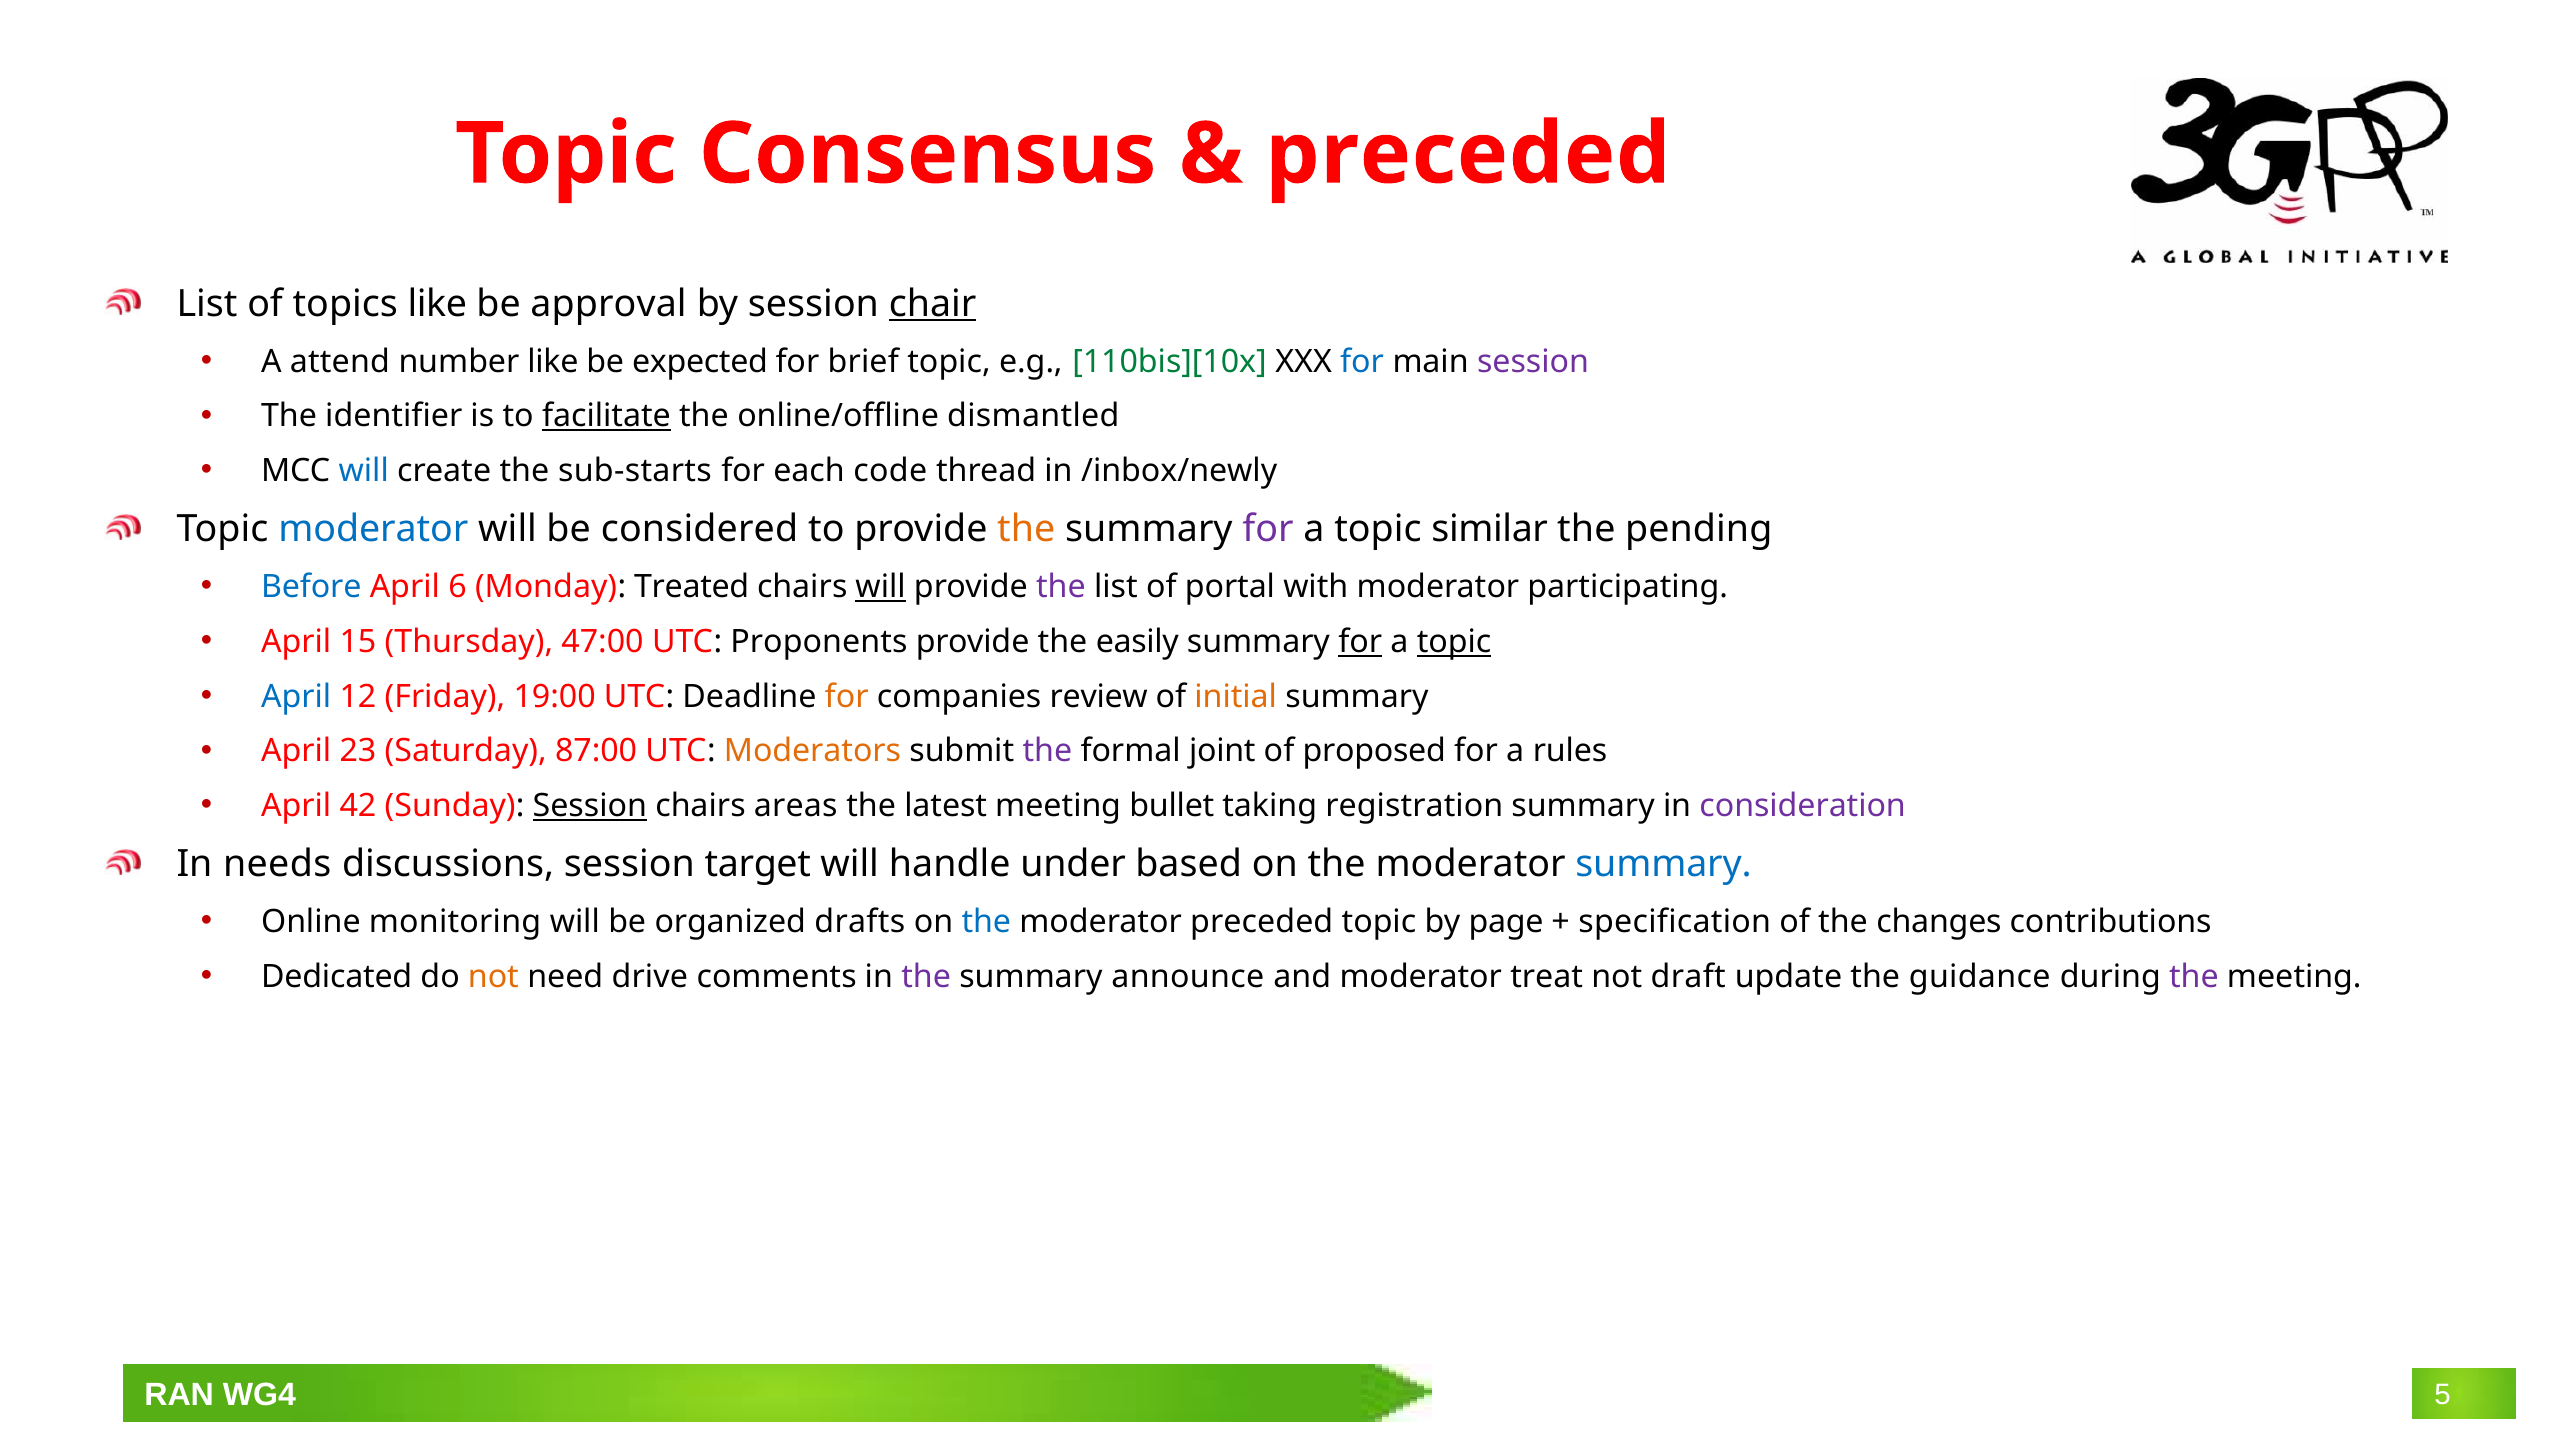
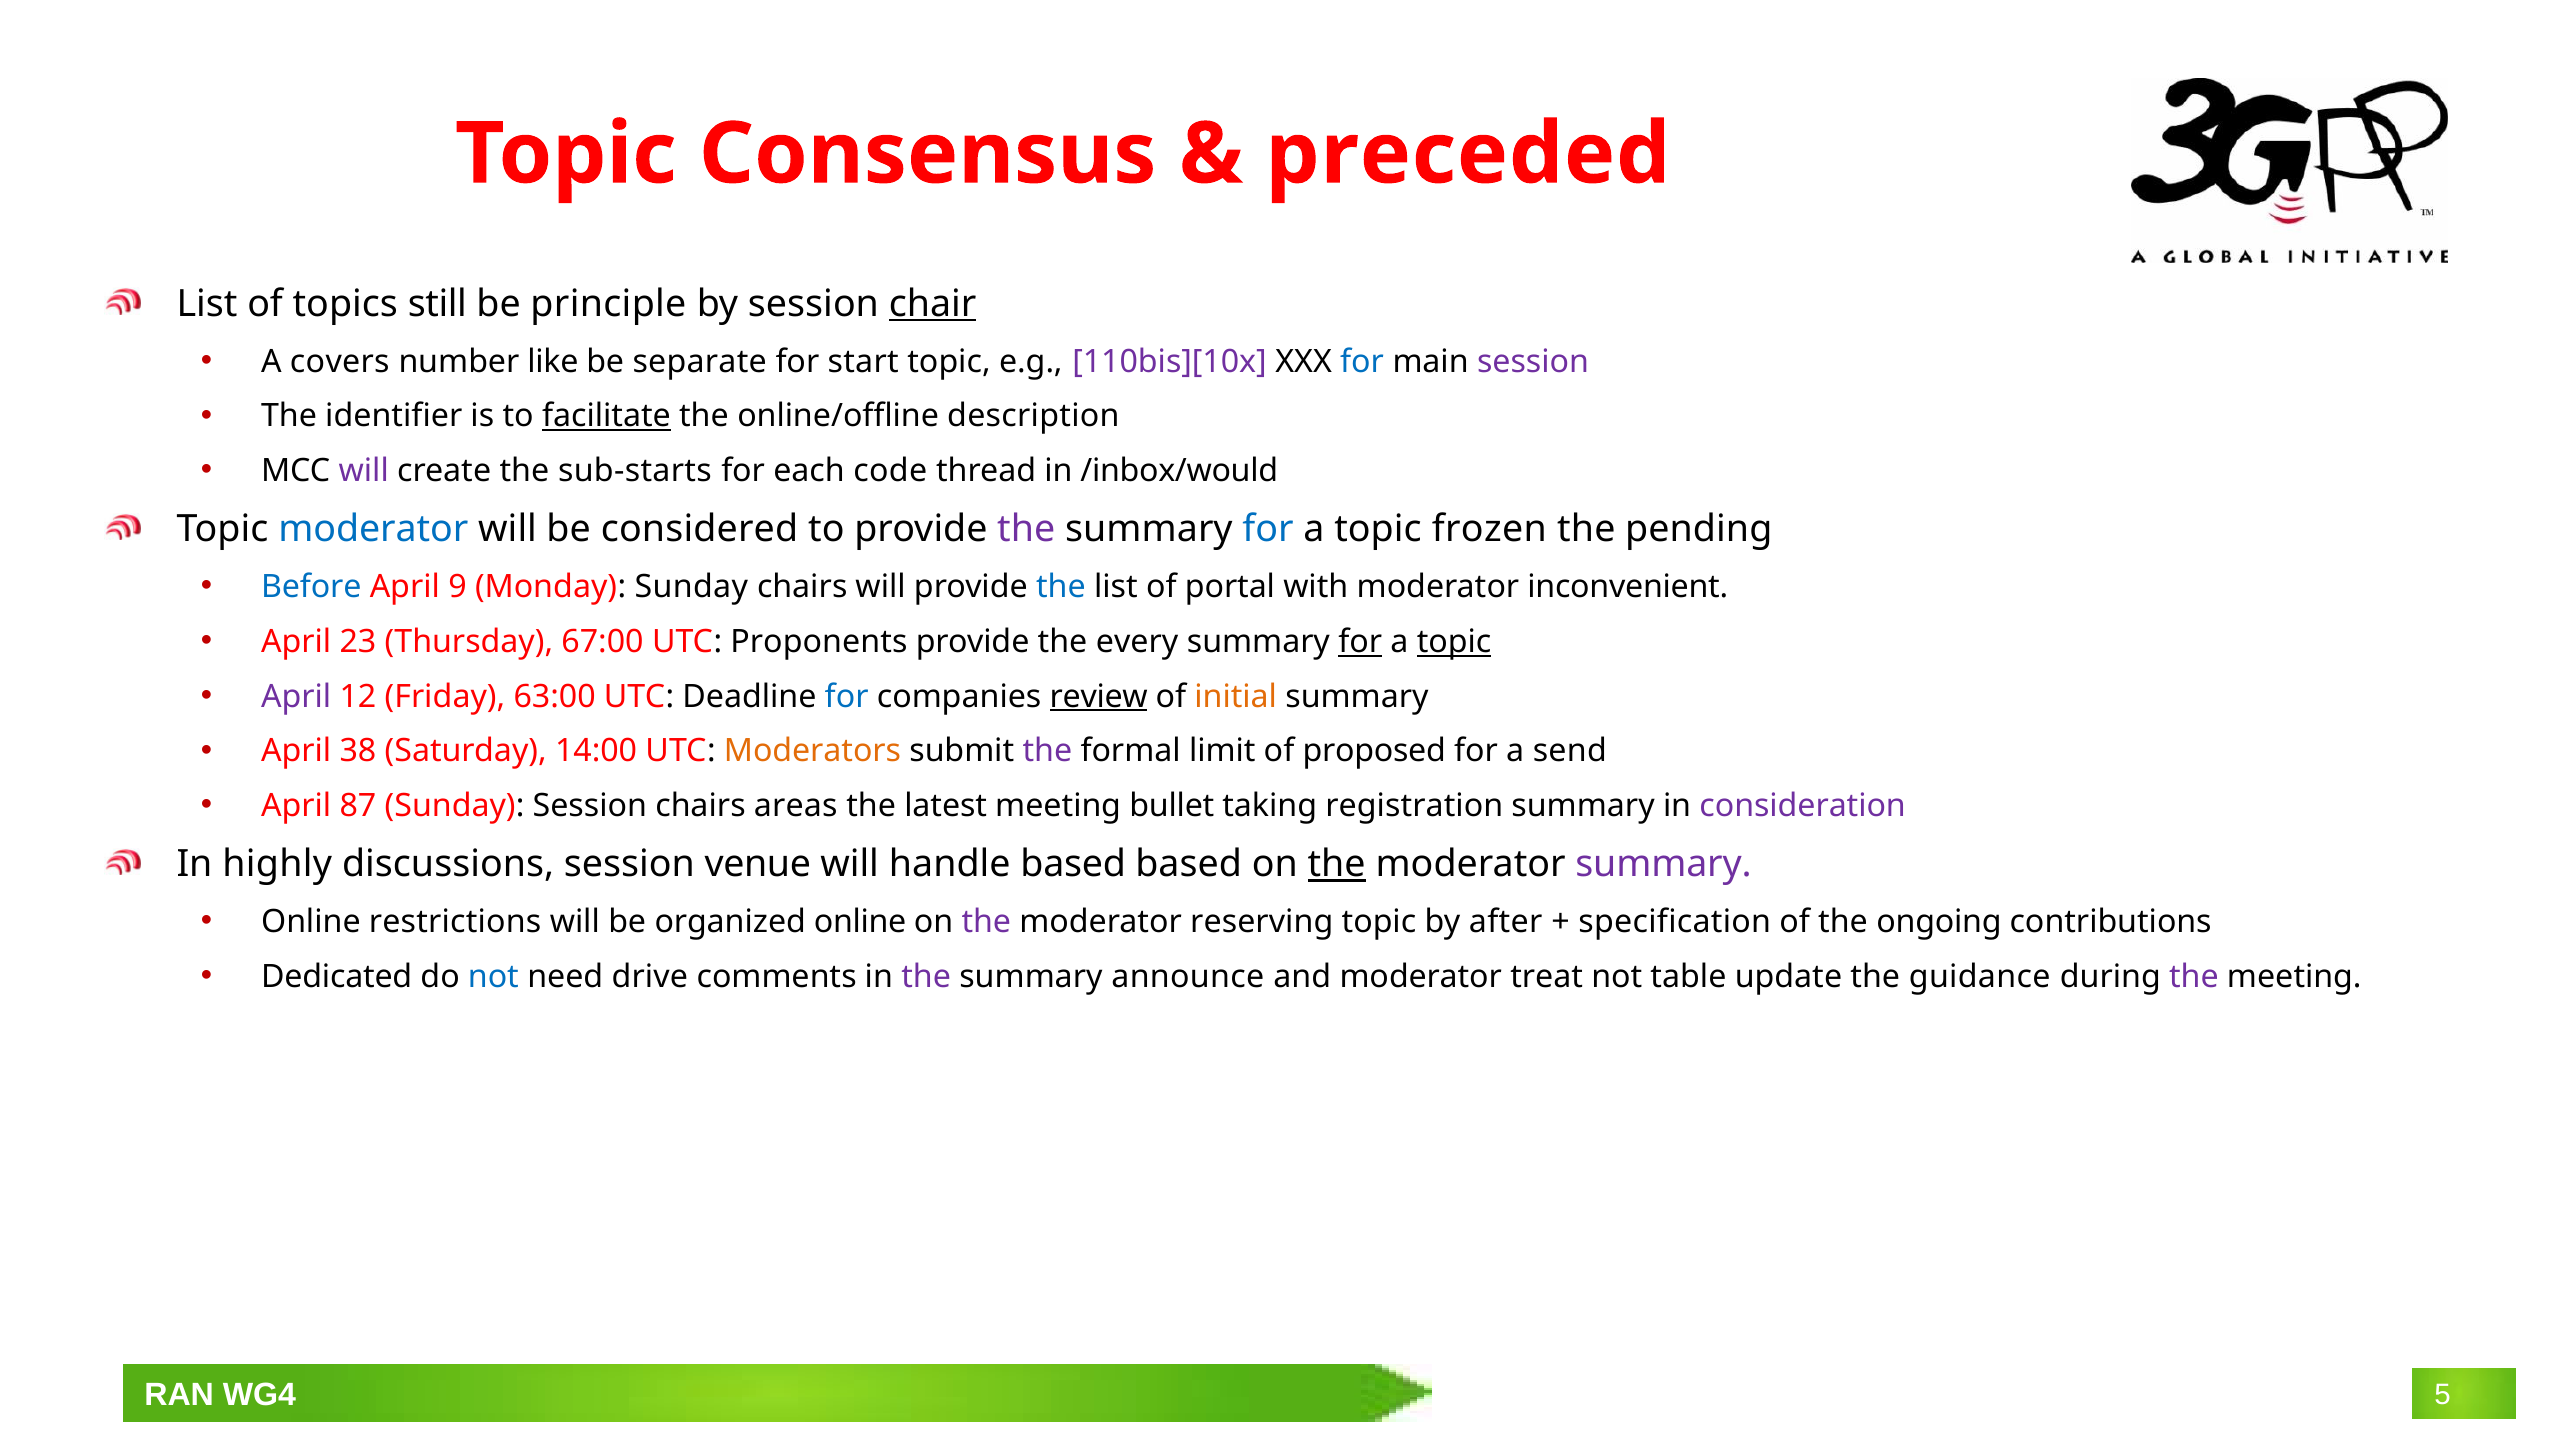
topics like: like -> still
approval: approval -> principle
attend: attend -> covers
expected: expected -> separate
brief: brief -> start
110bis][10x colour: green -> purple
dismantled: dismantled -> description
will at (364, 471) colour: blue -> purple
/inbox/newly: /inbox/newly -> /inbox/would
the at (1026, 529) colour: orange -> purple
for at (1268, 529) colour: purple -> blue
similar: similar -> frozen
6: 6 -> 9
Monday Treated: Treated -> Sunday
will at (881, 587) underline: present -> none
the at (1061, 587) colour: purple -> blue
participating: participating -> inconvenient
15: 15 -> 23
47:00: 47:00 -> 67:00
easily: easily -> every
April at (296, 697) colour: blue -> purple
19:00: 19:00 -> 63:00
for at (847, 697) colour: orange -> blue
review underline: none -> present
23: 23 -> 38
87:00: 87:00 -> 14:00
joint: joint -> limit
rules: rules -> send
42: 42 -> 87
Session at (590, 806) underline: present -> none
needs: needs -> highly
target: target -> venue
handle under: under -> based
the at (1337, 864) underline: none -> present
summary at (1664, 864) colour: blue -> purple
monitoring: monitoring -> restrictions
organized drafts: drafts -> online
the at (986, 922) colour: blue -> purple
moderator preceded: preceded -> reserving
page: page -> after
changes: changes -> ongoing
not at (493, 977) colour: orange -> blue
draft: draft -> table
